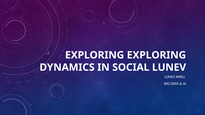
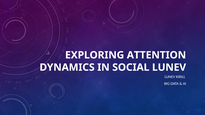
EXPLORING EXPLORING: EXPLORING -> ATTENTION
